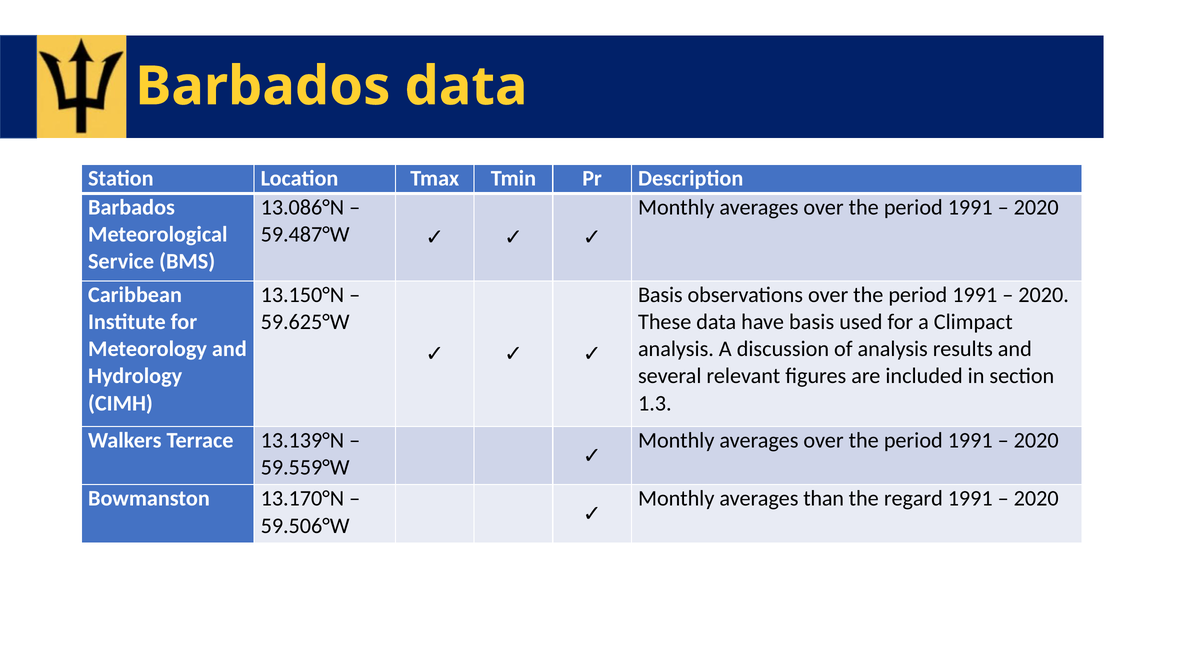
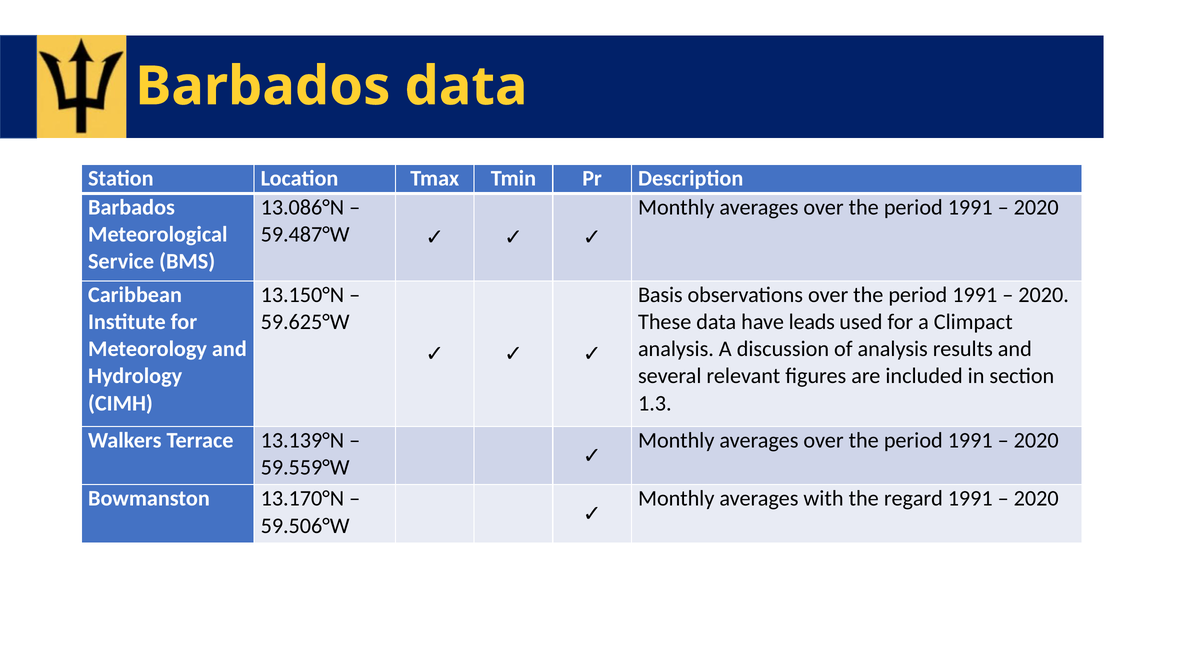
have basis: basis -> leads
than: than -> with
